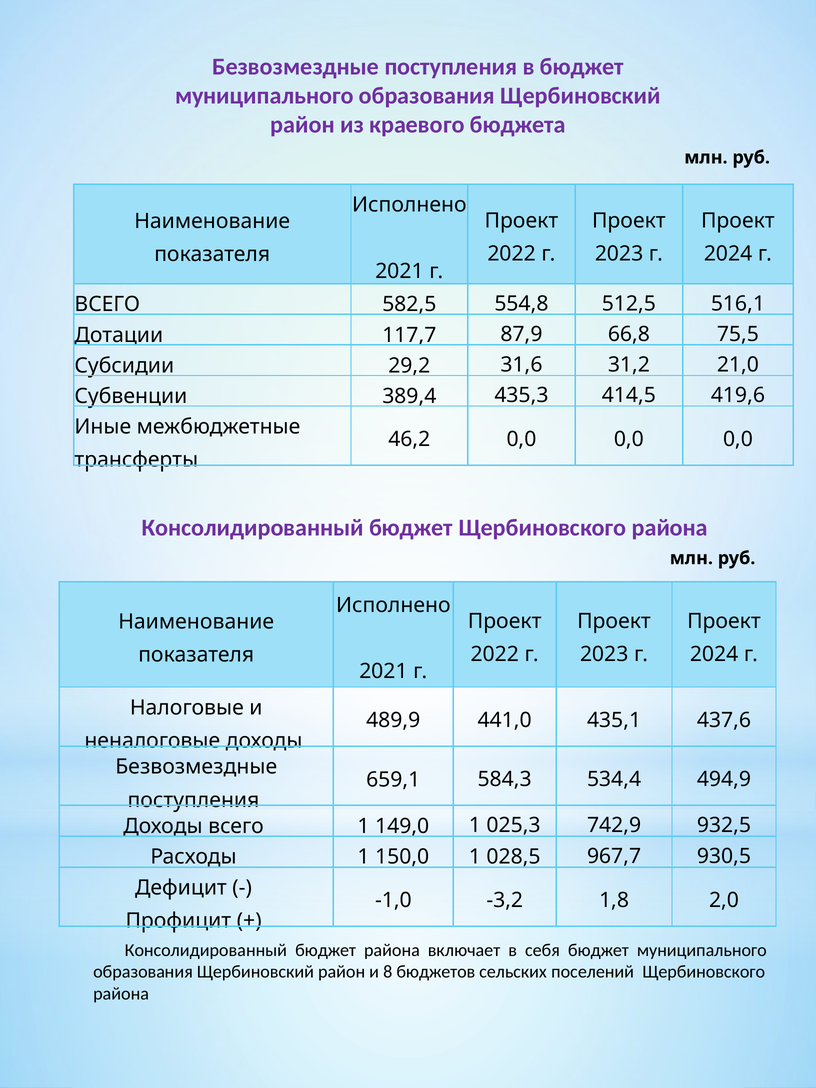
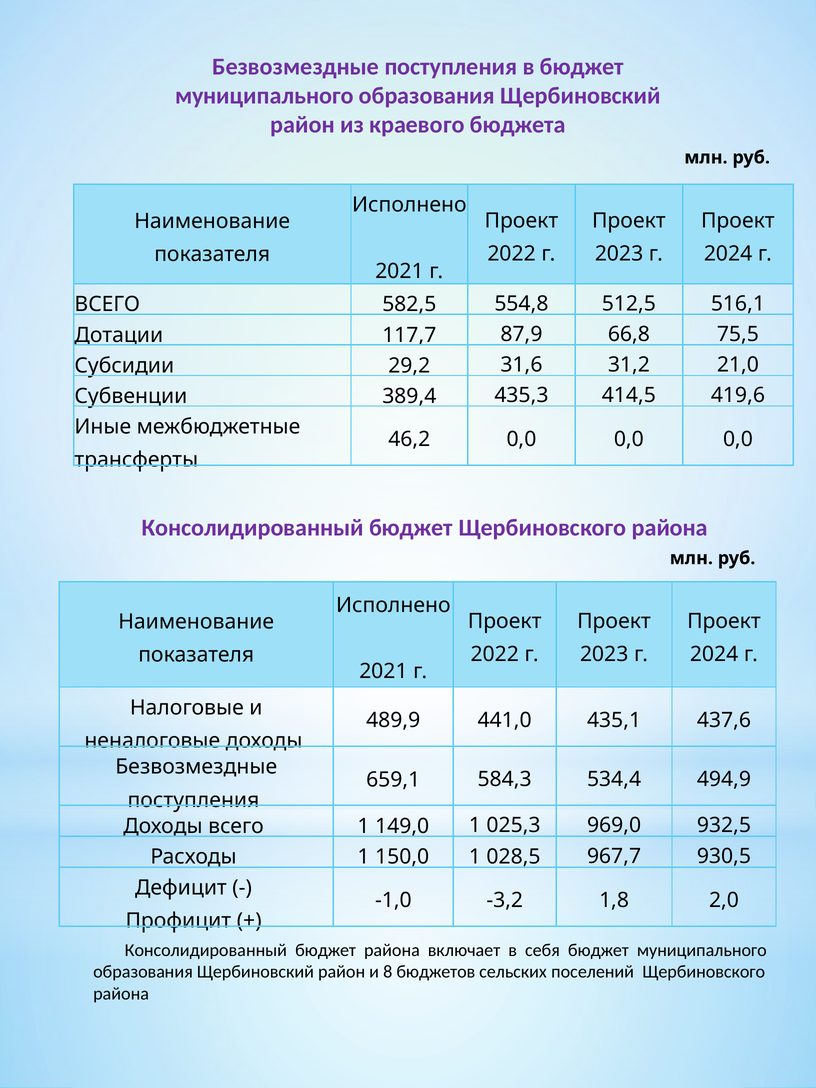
742,9: 742,9 -> 969,0
